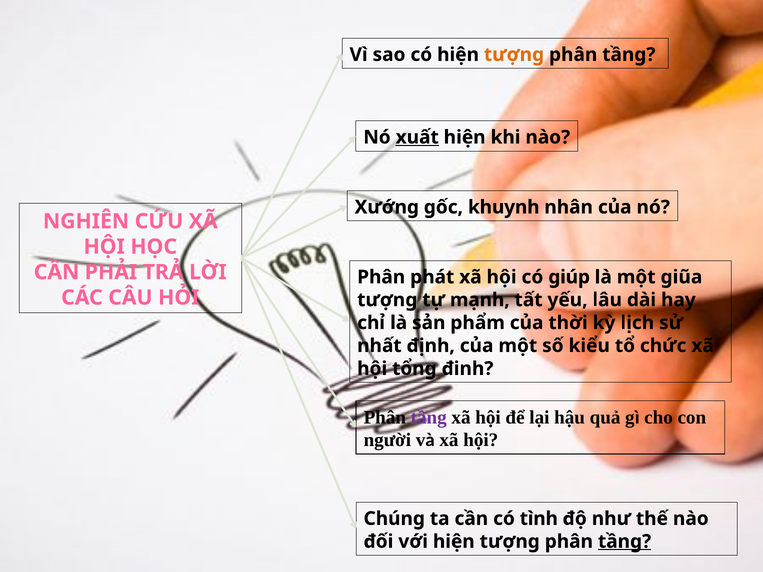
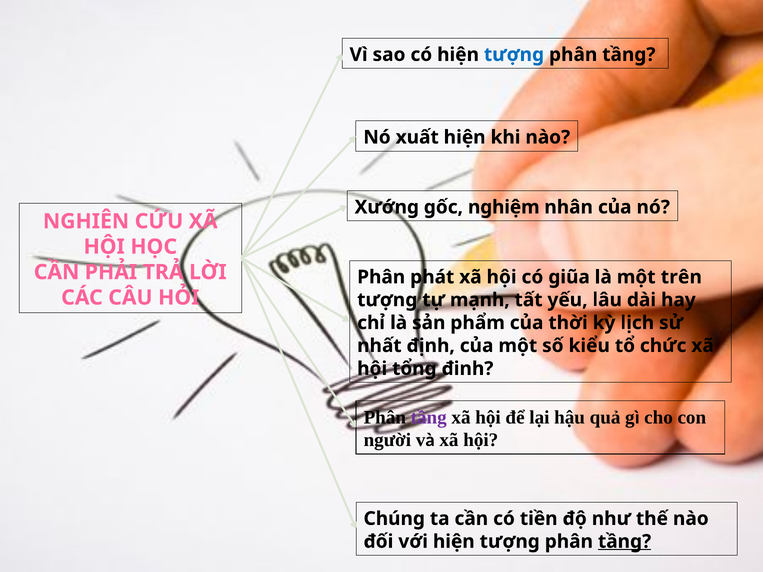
tượng at (514, 55) colour: orange -> blue
xuất underline: present -> none
khuynh: khuynh -> nghiệm
giúp: giúp -> giũa
giũa: giũa -> trên
tình: tình -> tiền
